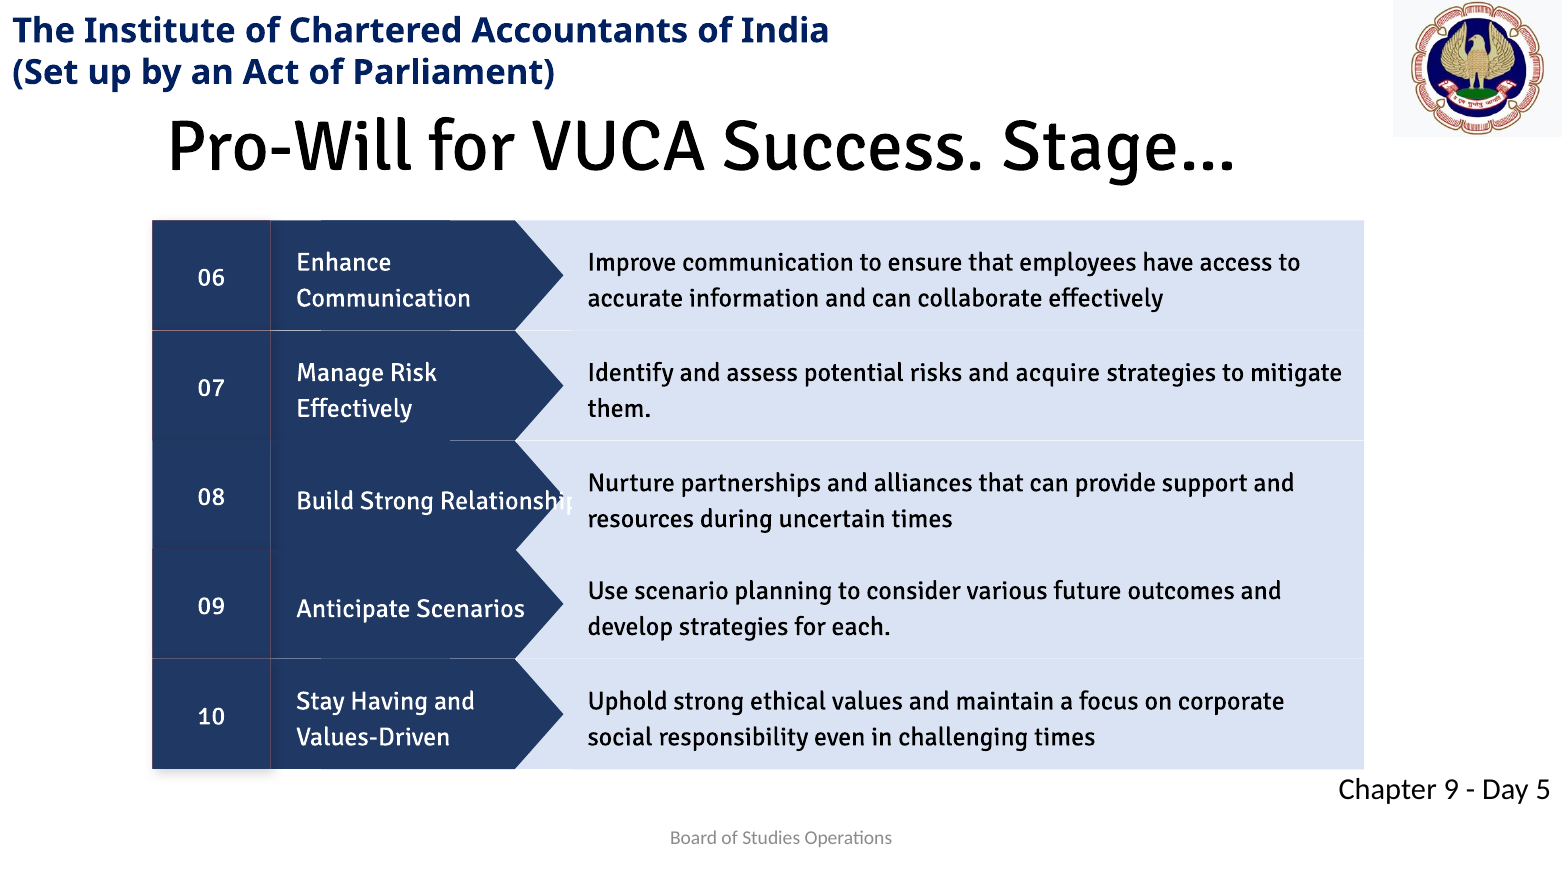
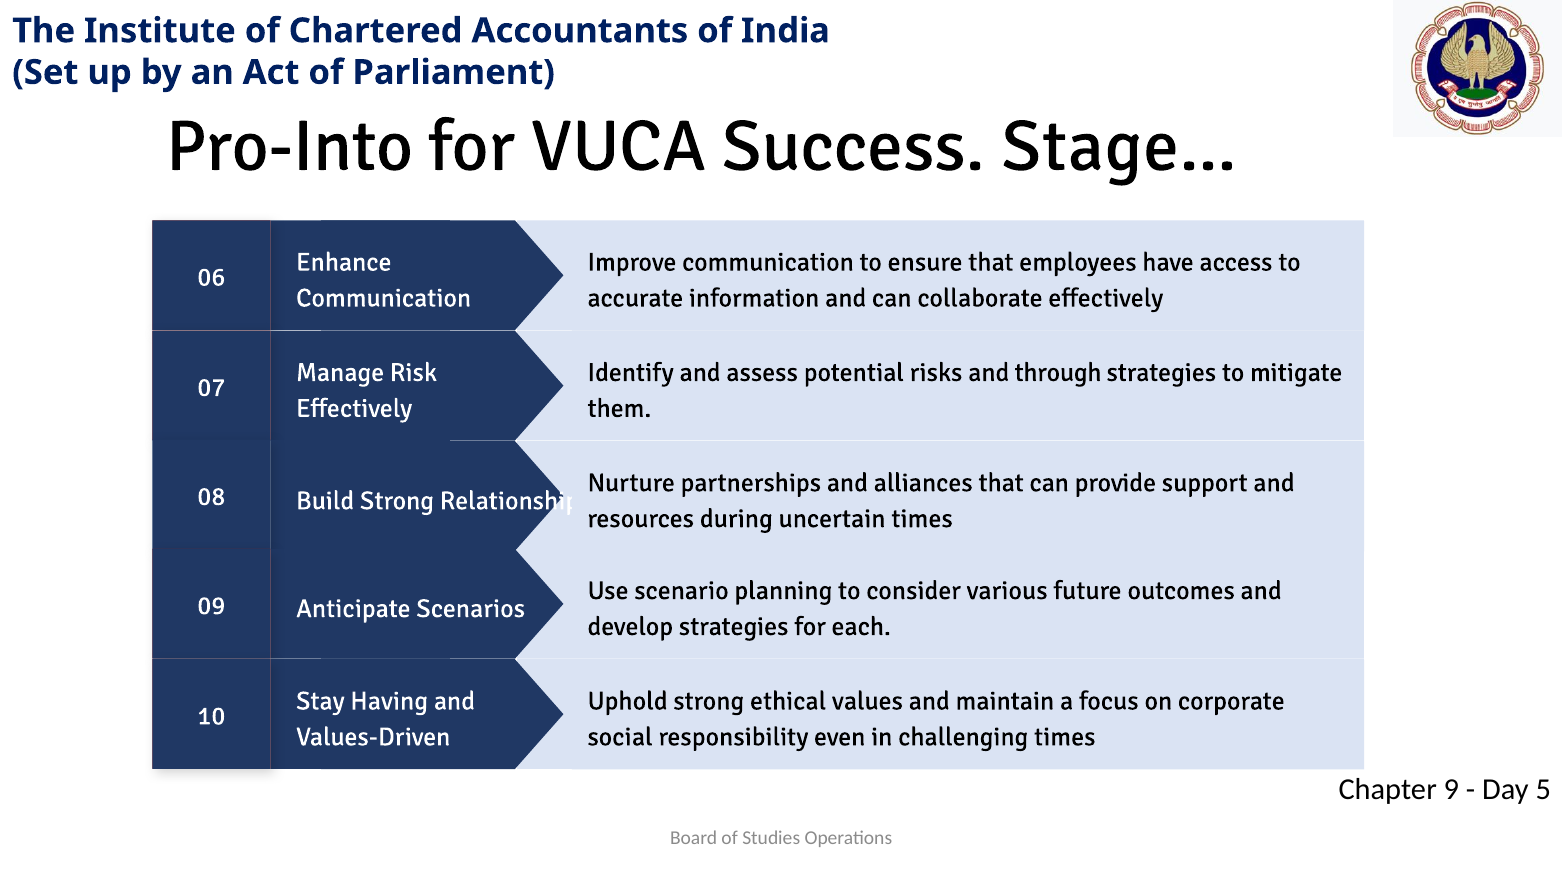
Pro-Will: Pro-Will -> Pro-Into
acquire: acquire -> through
